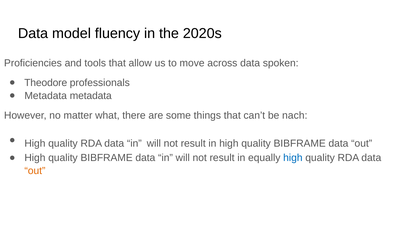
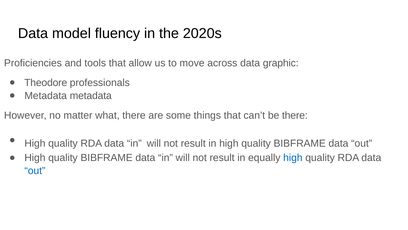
spoken: spoken -> graphic
be nach: nach -> there
out at (35, 170) colour: orange -> blue
